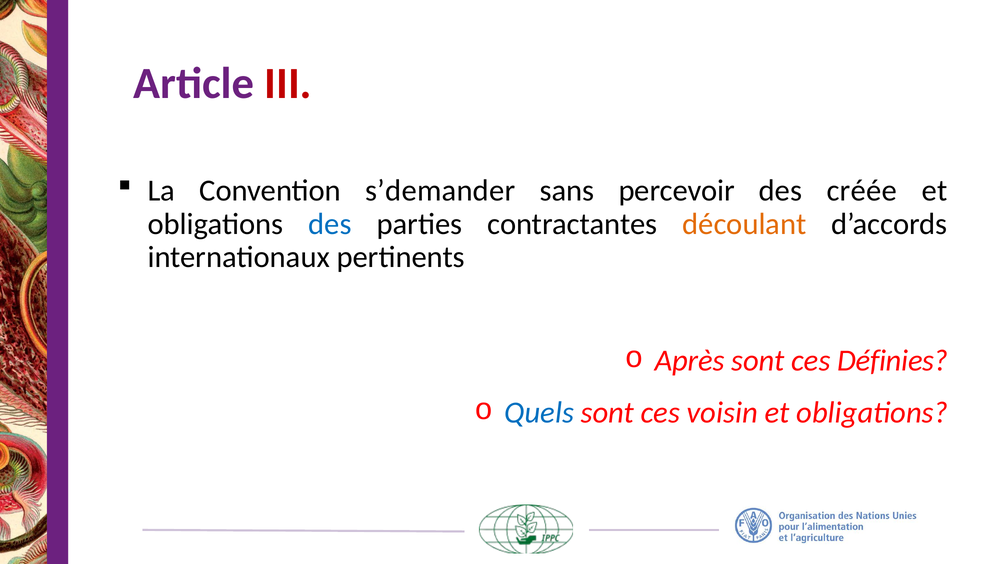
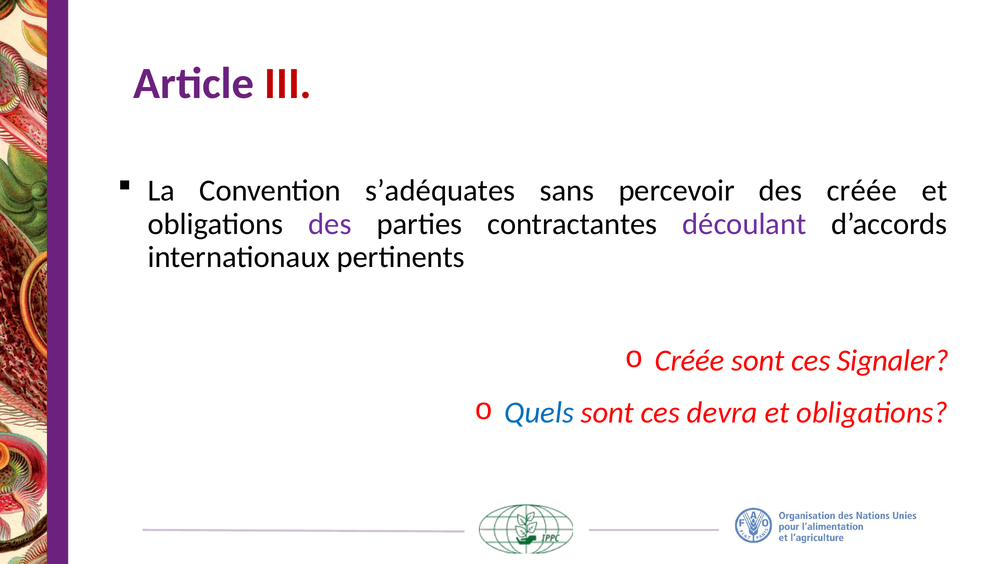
s’demander: s’demander -> s’adéquates
des at (330, 224) colour: blue -> purple
découlant colour: orange -> purple
Après at (690, 361): Après -> Créée
Définies: Définies -> Signaler
voisin: voisin -> devra
